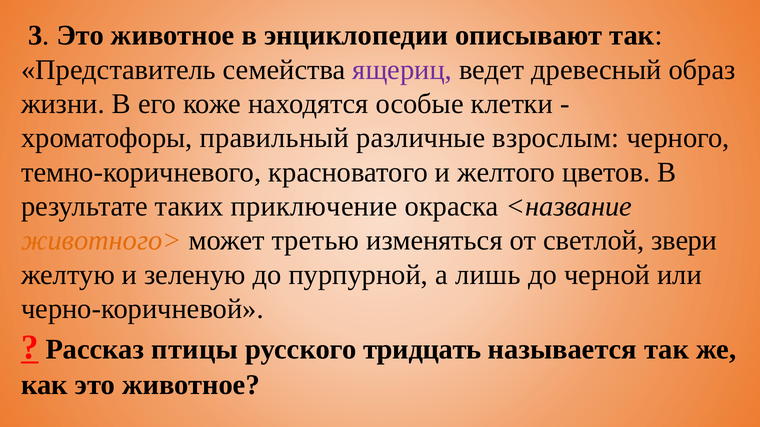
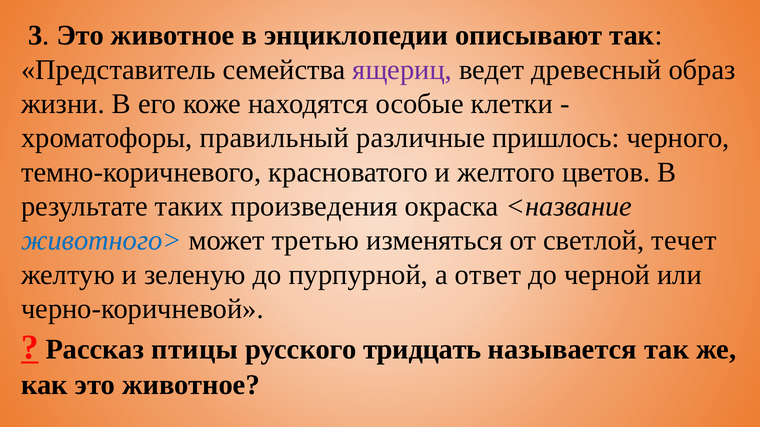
взрослым: взрослым -> пришлось
приключение: приключение -> произведения
животного> colour: orange -> blue
звери: звери -> течет
лишь: лишь -> ответ
